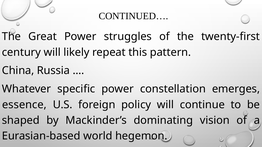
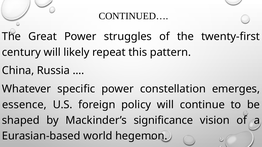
dominating: dominating -> significance
